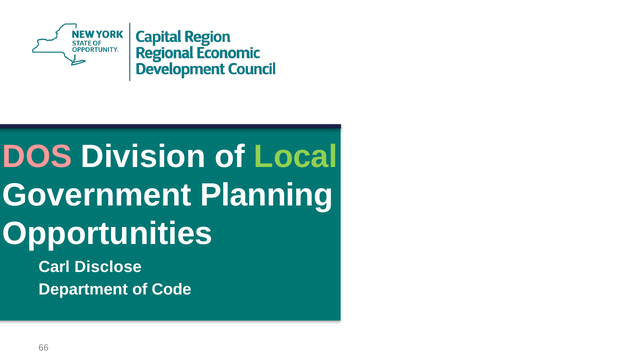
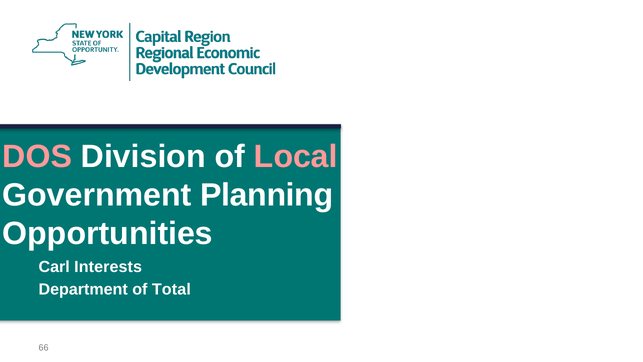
Local colour: light green -> pink
Disclose: Disclose -> Interests
Code: Code -> Total
